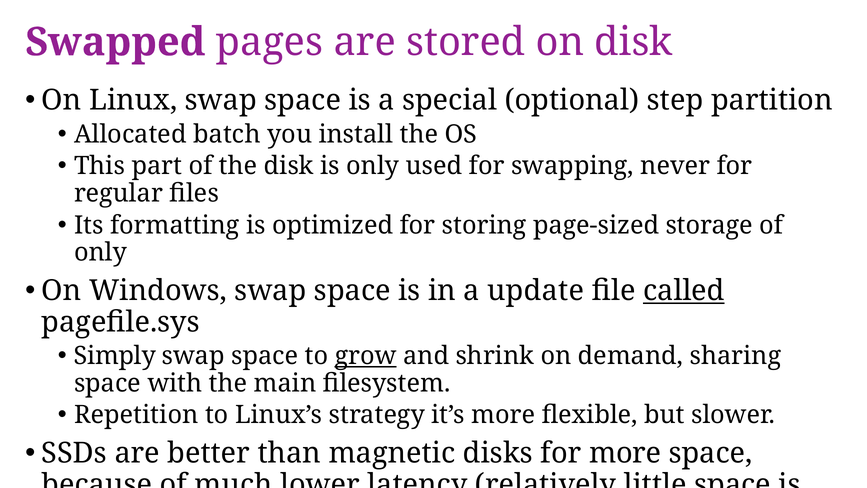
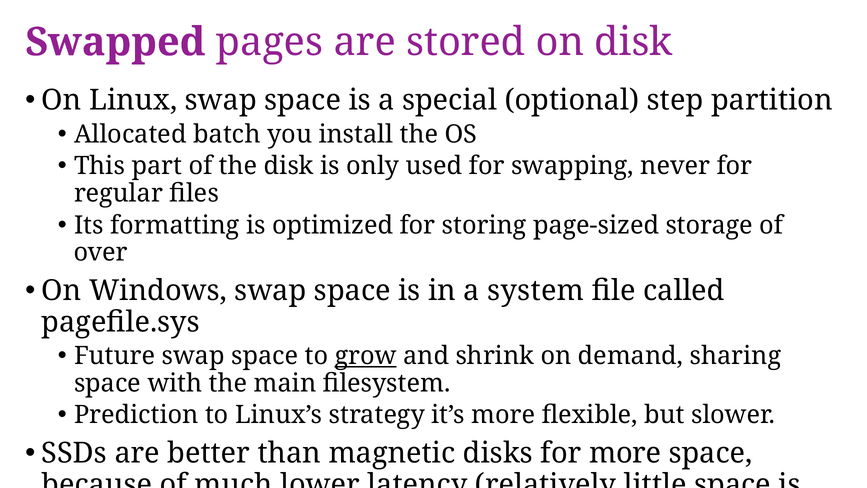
only at (100, 252): only -> over
update: update -> system
called underline: present -> none
Simply: Simply -> Future
Repetition: Repetition -> Prediction
